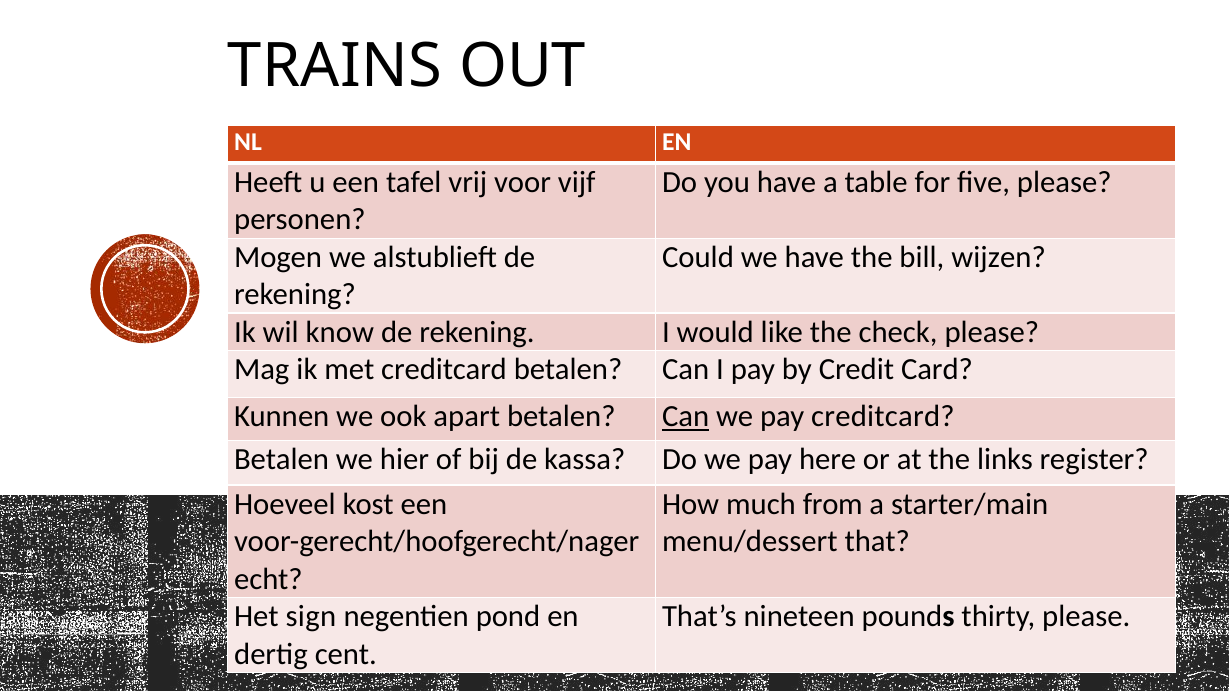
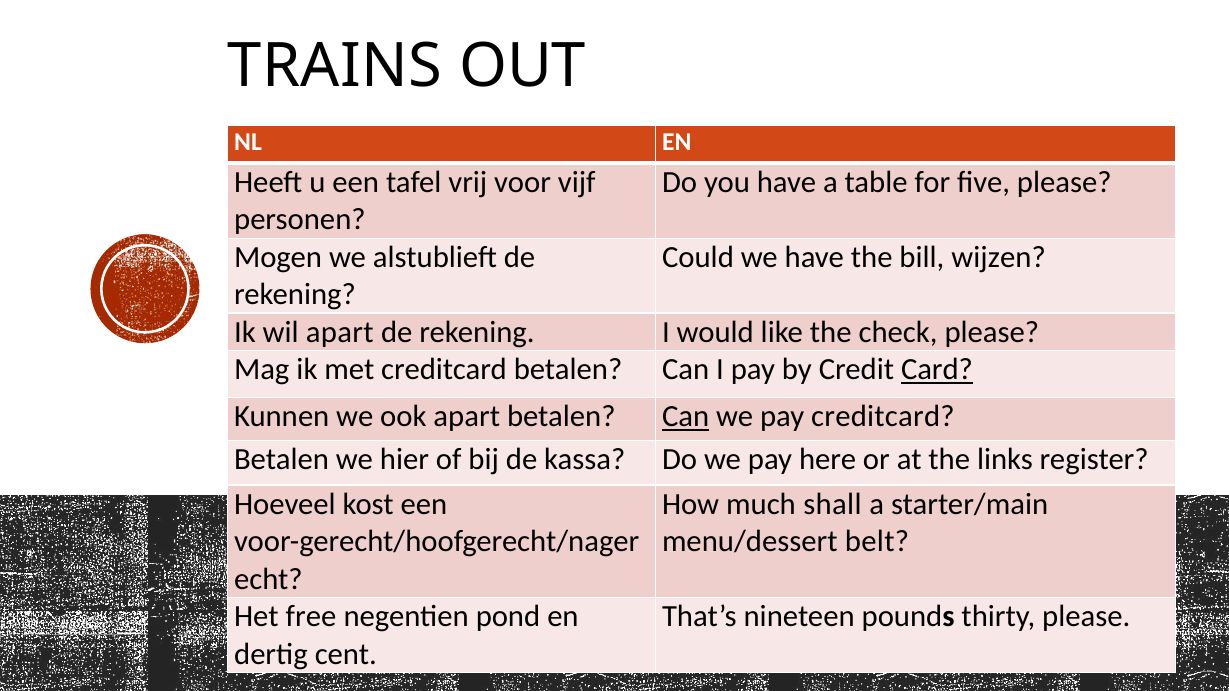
wil know: know -> apart
Card underline: none -> present
from: from -> shall
that: that -> belt
sign: sign -> free
